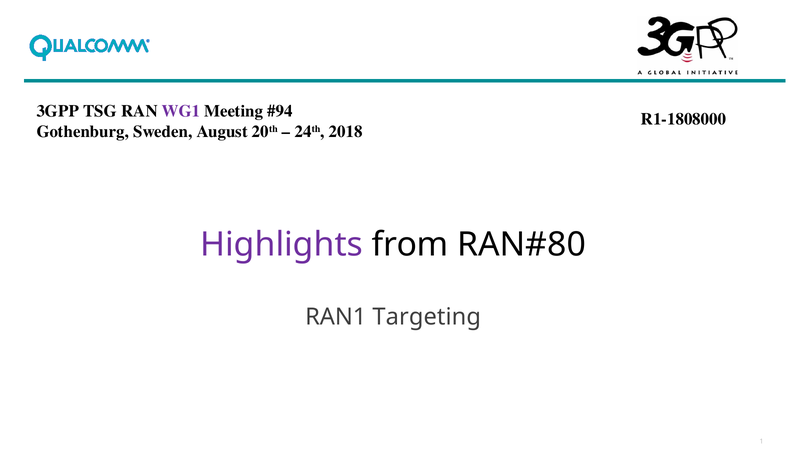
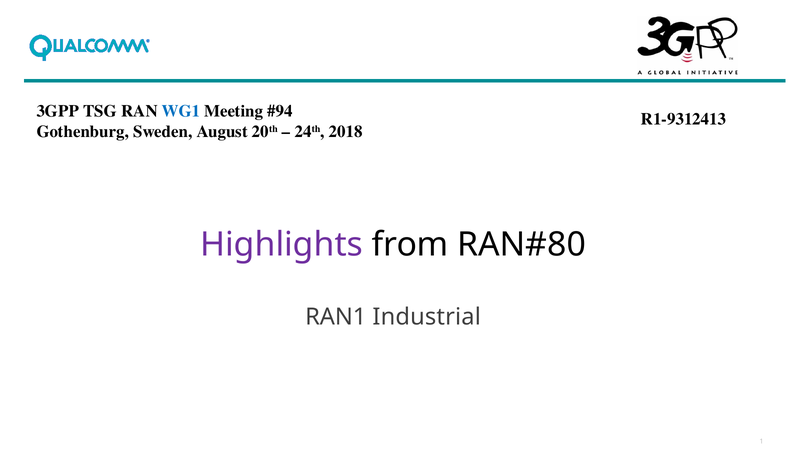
WG1 colour: purple -> blue
R1-1808000: R1-1808000 -> R1-9312413
Targeting: Targeting -> Industrial
